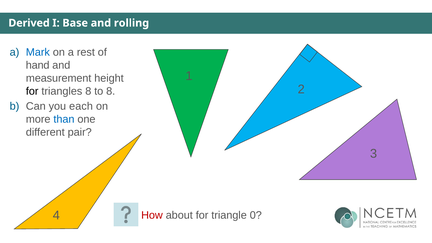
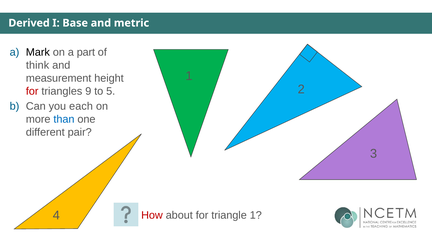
rolling: rolling -> metric
Mark colour: blue -> black
rest: rest -> part
hand: hand -> think
for at (32, 91) colour: black -> red
triangles 8: 8 -> 9
to 8: 8 -> 5
triangle 0: 0 -> 1
